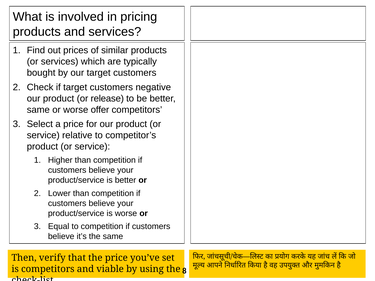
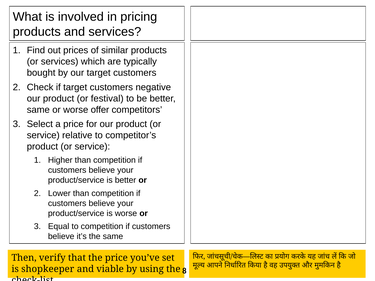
release: release -> festival
is competitors: competitors -> shopkeeper
